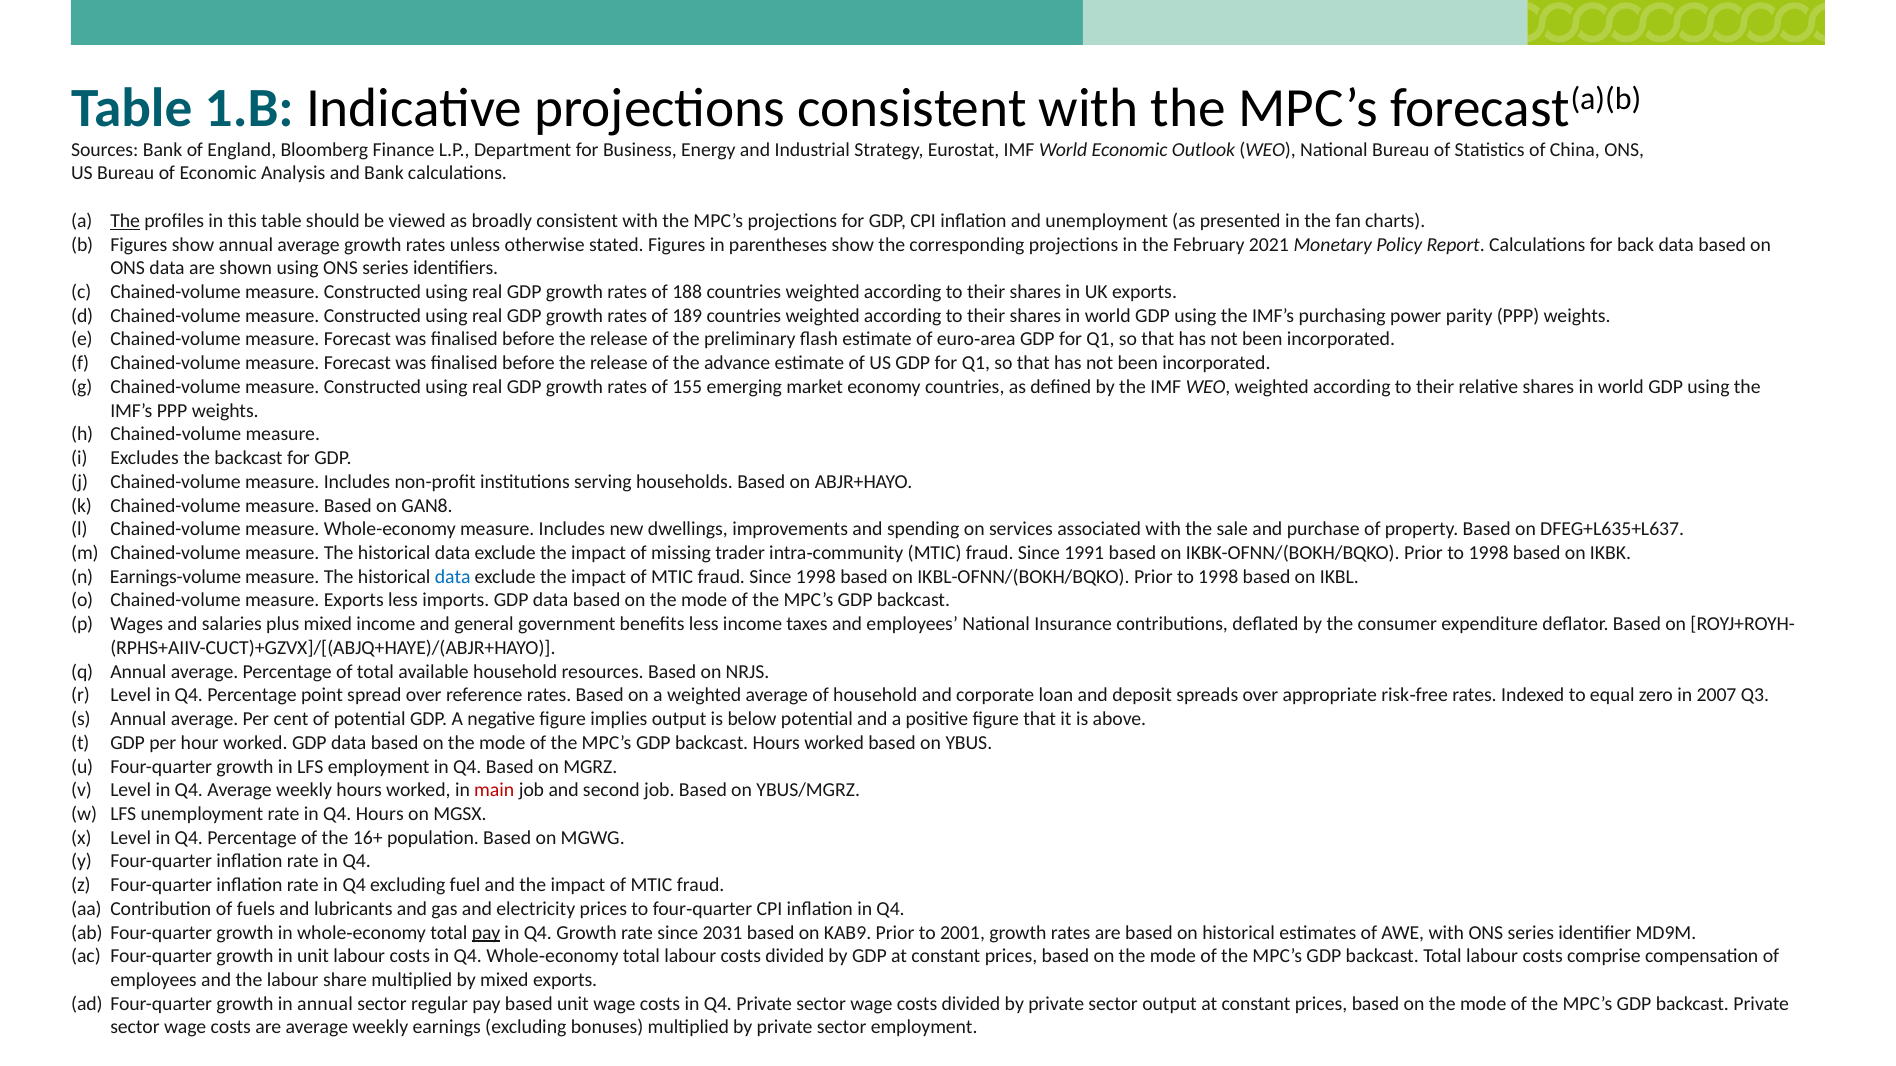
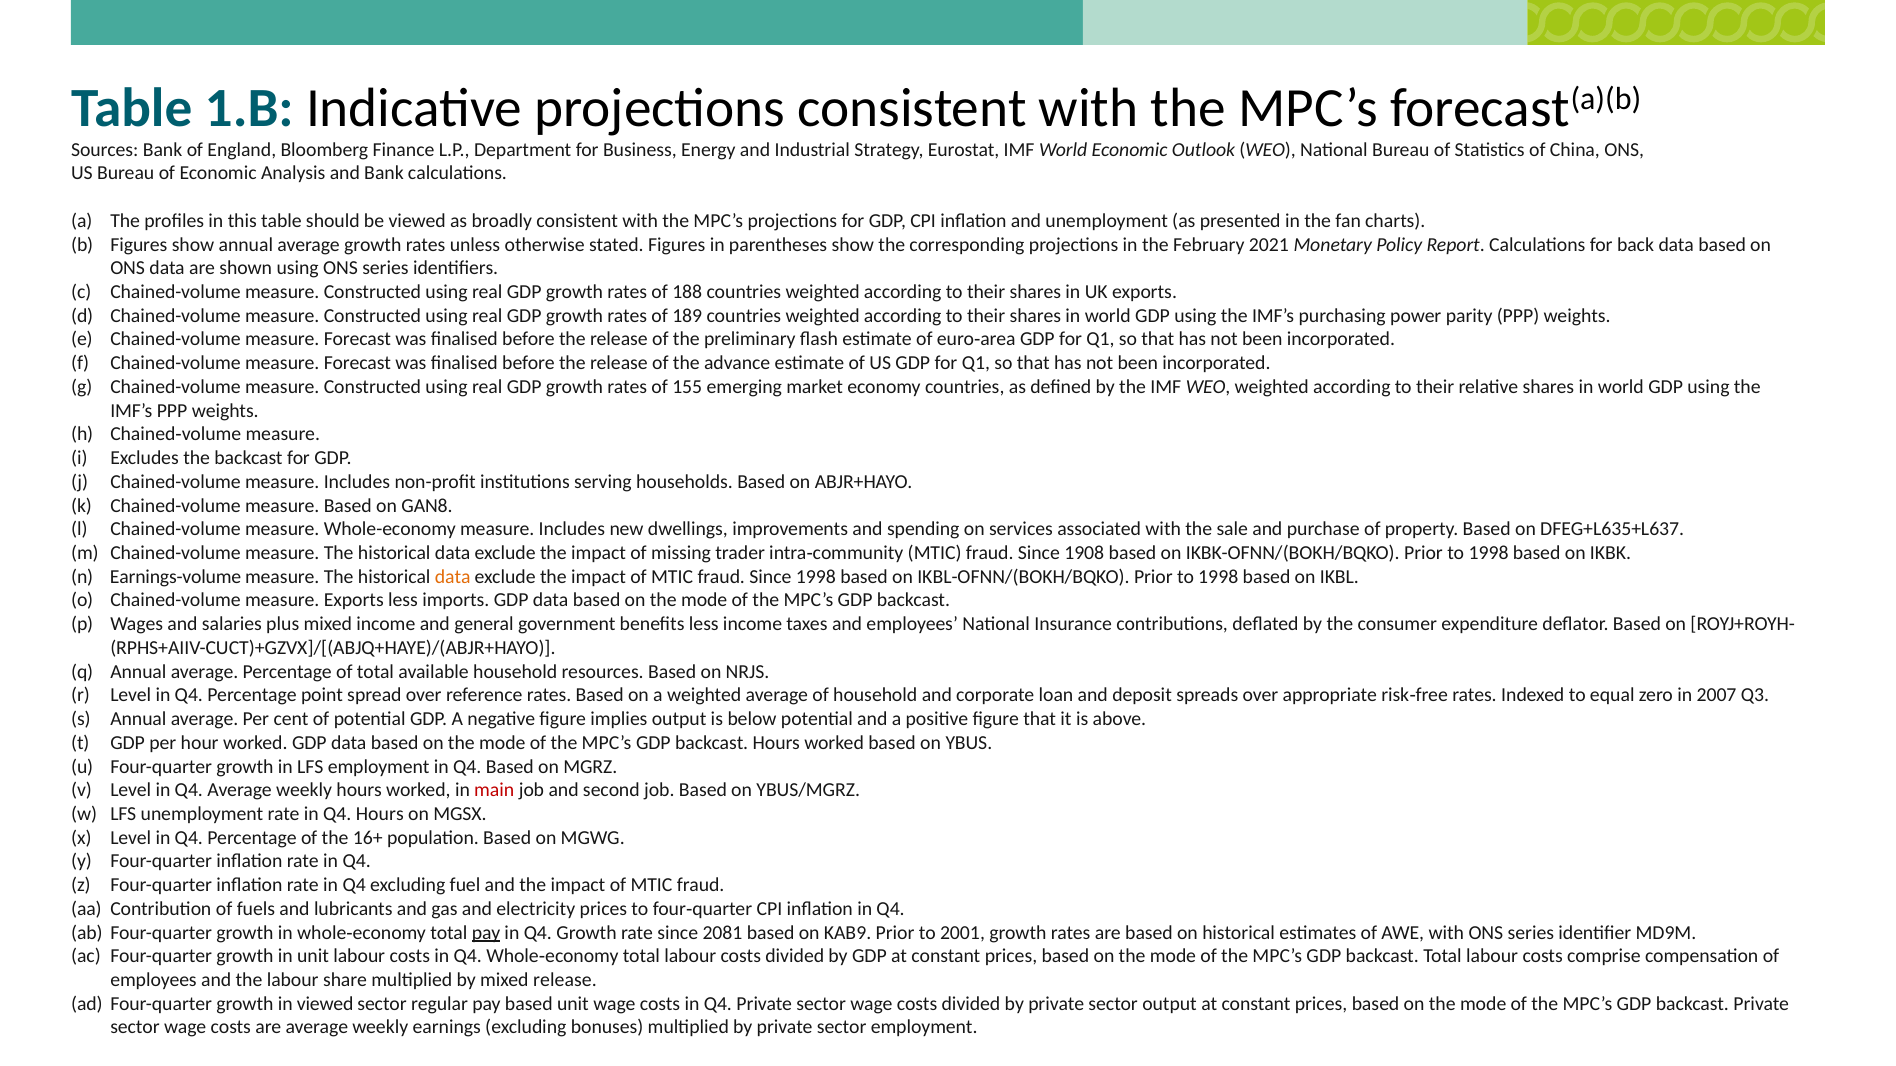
The at (125, 221) underline: present -> none
1991: 1991 -> 1908
data at (453, 577) colour: blue -> orange
2031: 2031 -> 2081
mixed exports: exports -> release
in annual: annual -> viewed
